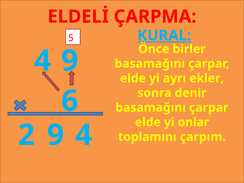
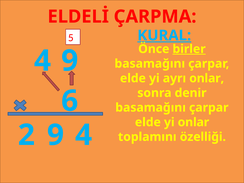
birler underline: none -> present
ayrı ekler: ekler -> onlar
çarpım: çarpım -> özelliği
